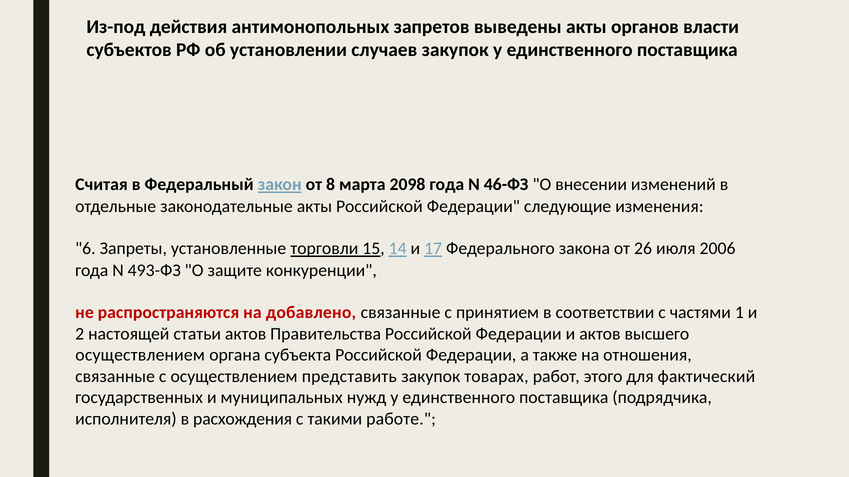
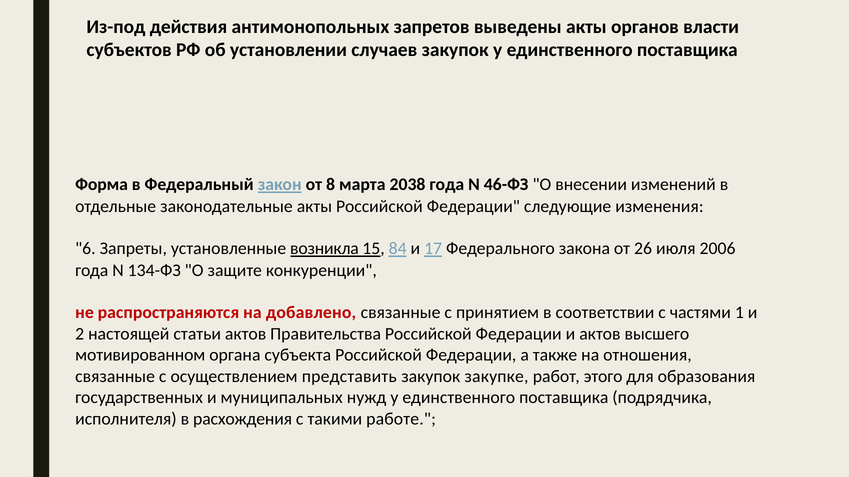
Считая: Считая -> Форма
2098: 2098 -> 2038
торговли: торговли -> возникла
14: 14 -> 84
493-ФЗ: 493-ФЗ -> 134-ФЗ
осуществлением at (140, 355): осуществлением -> мотивированном
товарах: товарах -> закупке
фактический: фактический -> образования
